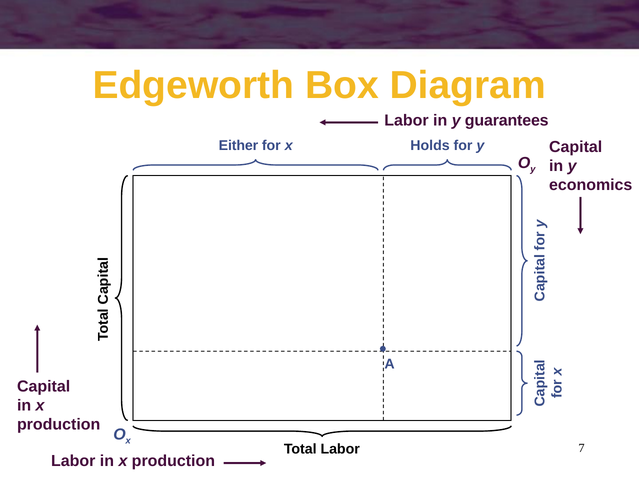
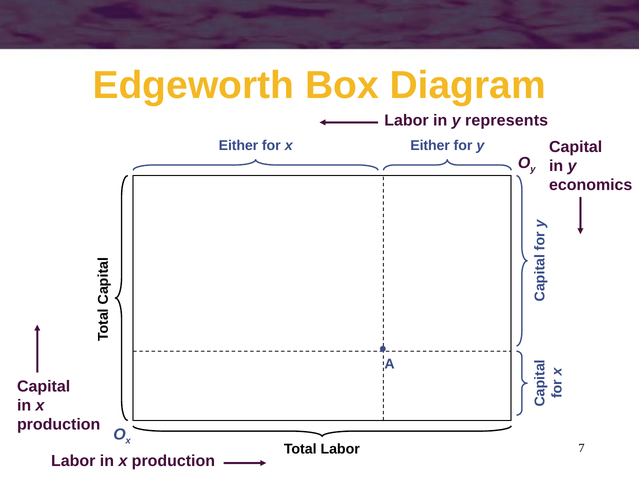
guarantees: guarantees -> represents
Holds at (430, 146): Holds -> Either
